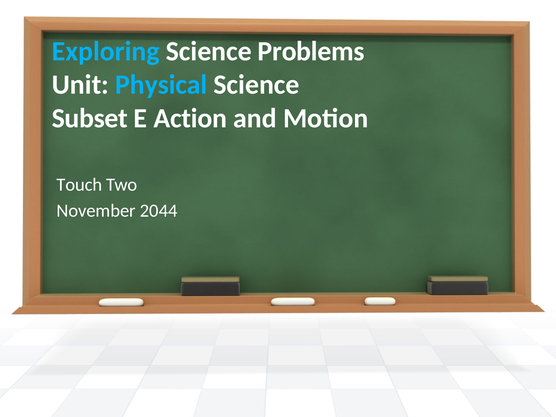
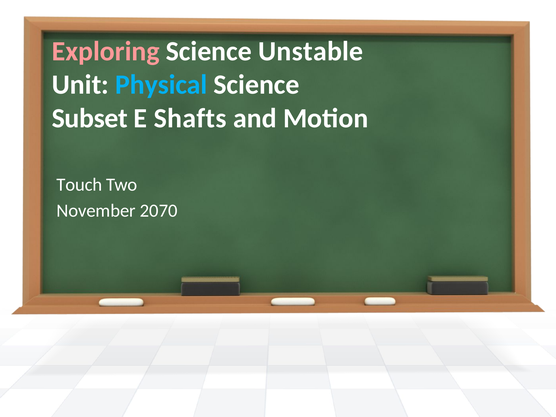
Exploring colour: light blue -> pink
Problems: Problems -> Unstable
Action: Action -> Shafts
2044: 2044 -> 2070
